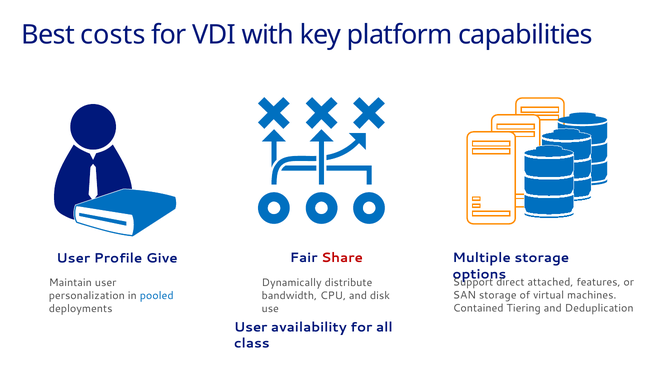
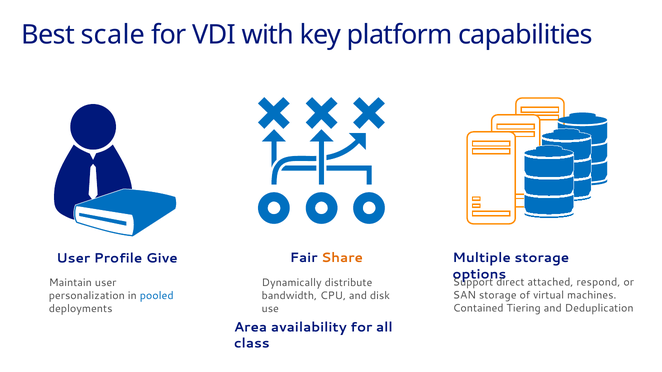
costs: costs -> scale
Share colour: red -> orange
features: features -> respond
User at (251, 328): User -> Area
